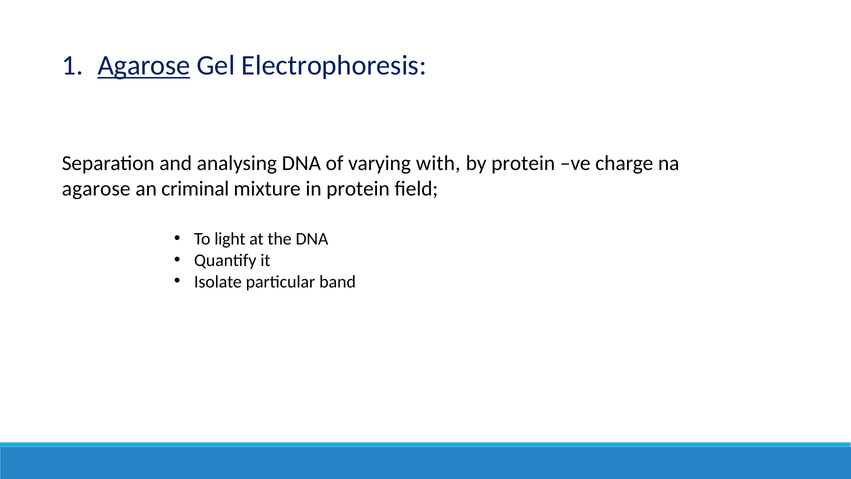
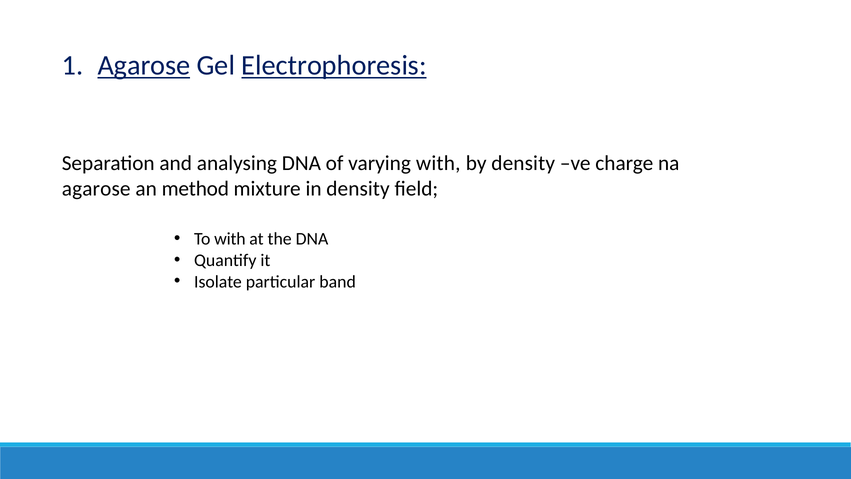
Electrophoresis underline: none -> present
by protein: protein -> density
criminal: criminal -> method
in protein: protein -> density
To light: light -> with
